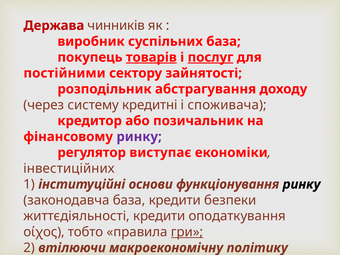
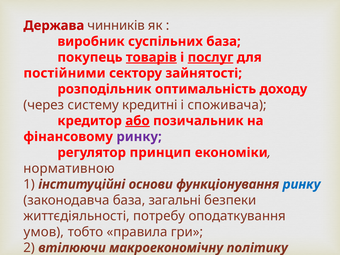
абстрагування: абстрагування -> оптимальність
або underline: none -> present
виступає: виступає -> принцип
інвестиційних: інвестиційних -> нормативною
ринку at (302, 184) colour: black -> blue
база кредити: кредити -> загальні
життєдіяльності кредити: кредити -> потребу
οίχος: οίχος -> умов
гри underline: present -> none
